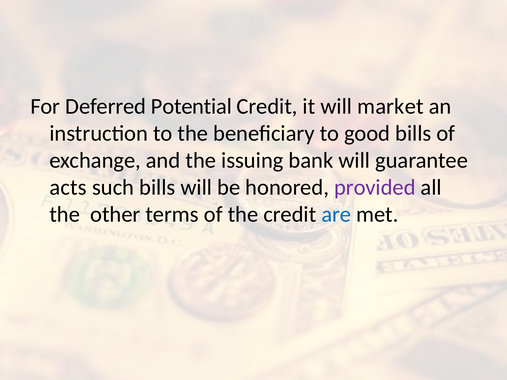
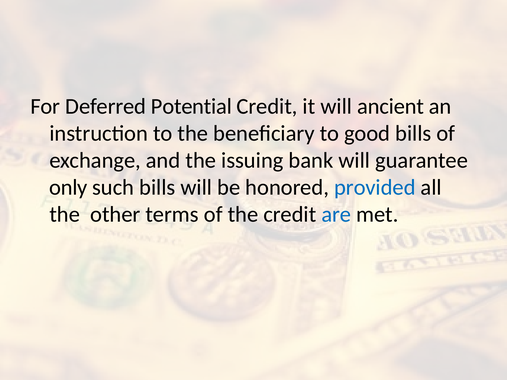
market: market -> ancient
acts: acts -> only
provided colour: purple -> blue
